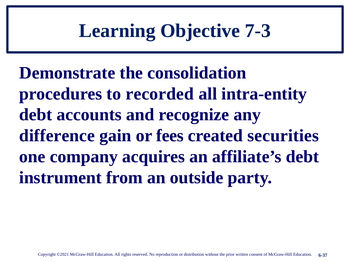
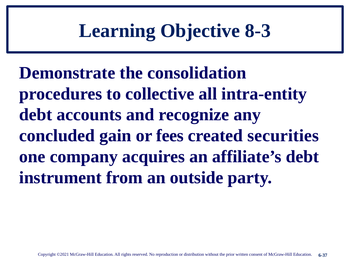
7-3: 7-3 -> 8-3
recorded: recorded -> collective
difference: difference -> concluded
